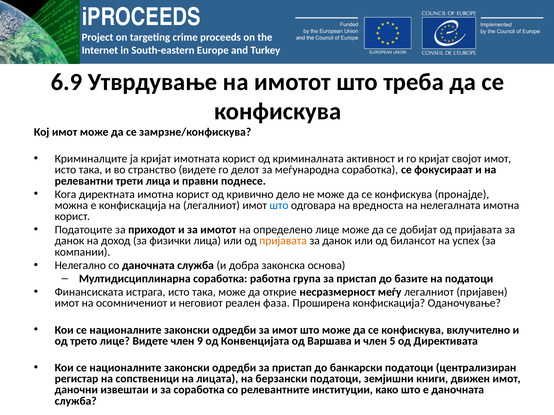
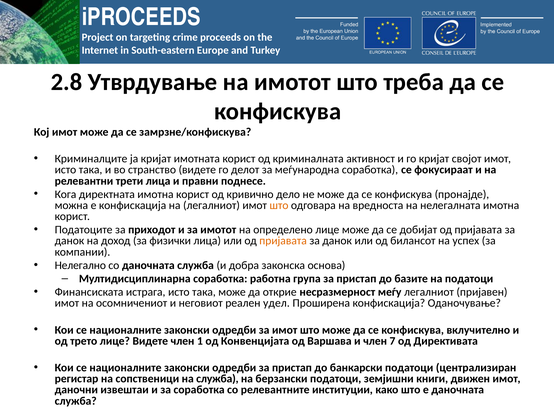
6.9: 6.9 -> 2.8
што at (279, 206) colour: blue -> orange
фаза: фаза -> удел
9: 9 -> 1
5: 5 -> 7
на лицата: лицата -> служба
